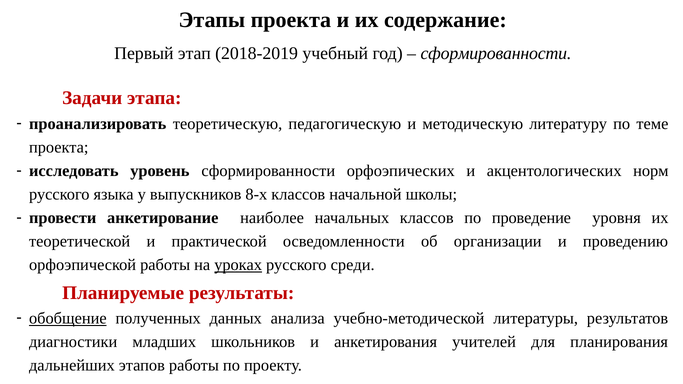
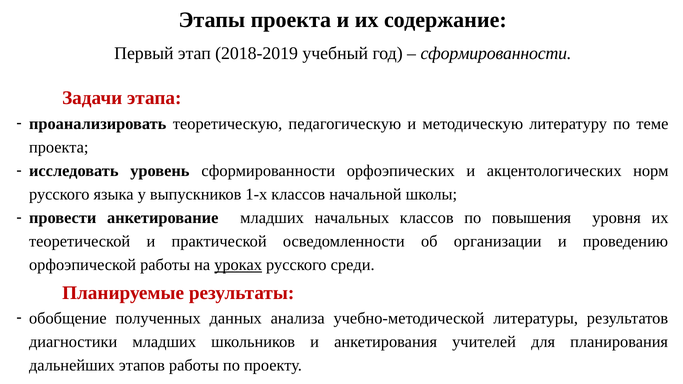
8-х: 8-х -> 1-х
анкетирование наиболее: наиболее -> младших
проведение: проведение -> повышения
обобщение underline: present -> none
